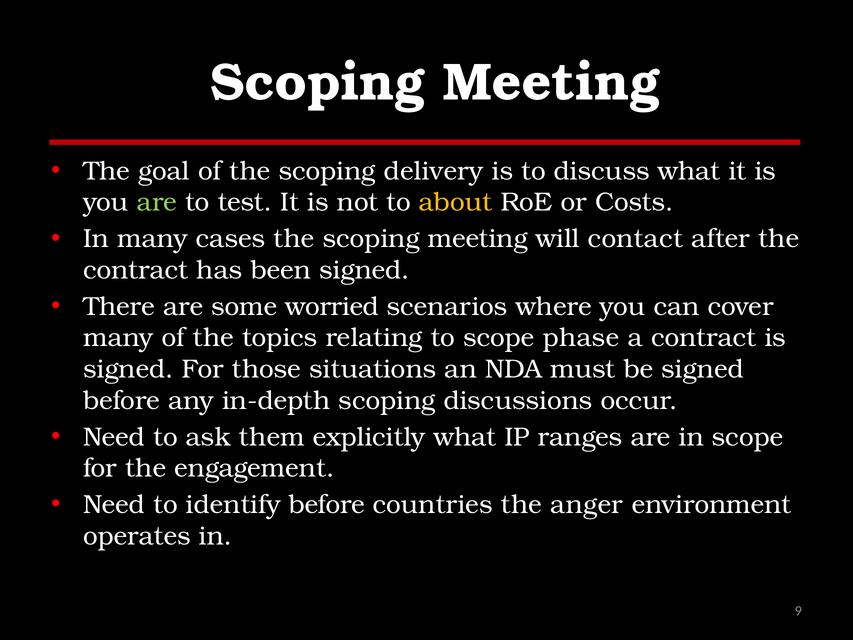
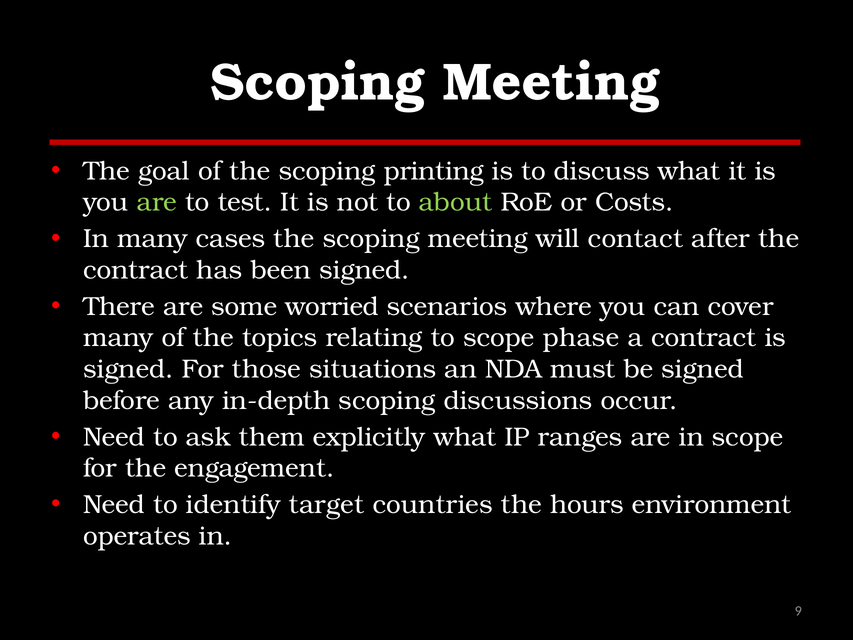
delivery: delivery -> printing
about colour: yellow -> light green
identify before: before -> target
anger: anger -> hours
